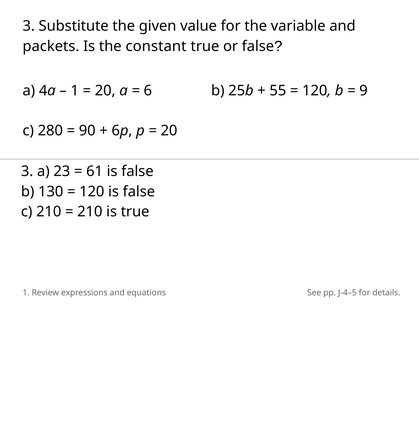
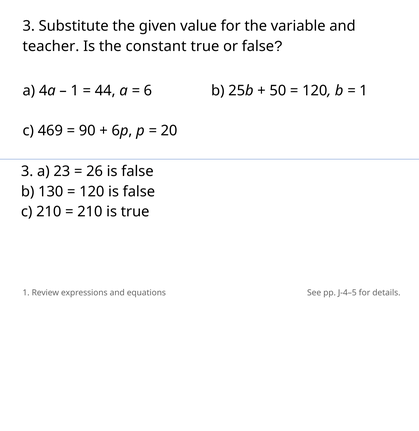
packets: packets -> teacher
20 at (105, 91): 20 -> 44
55: 55 -> 50
9 at (364, 91): 9 -> 1
280: 280 -> 469
61: 61 -> 26
